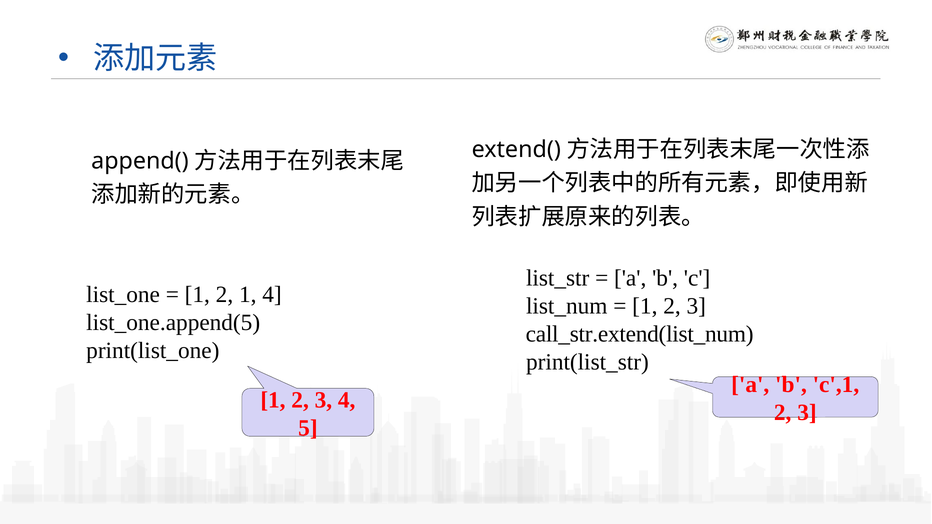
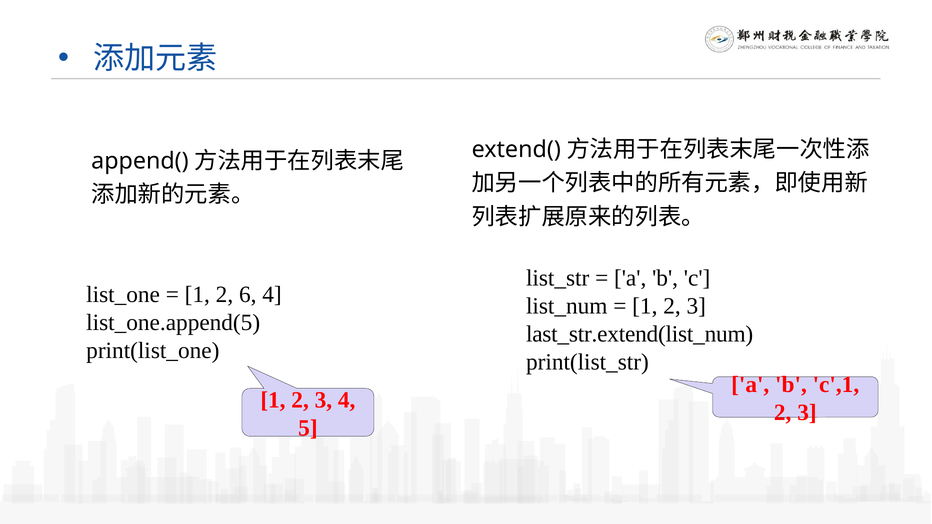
2 1: 1 -> 6
call_str.extend(list_num: call_str.extend(list_num -> last_str.extend(list_num
